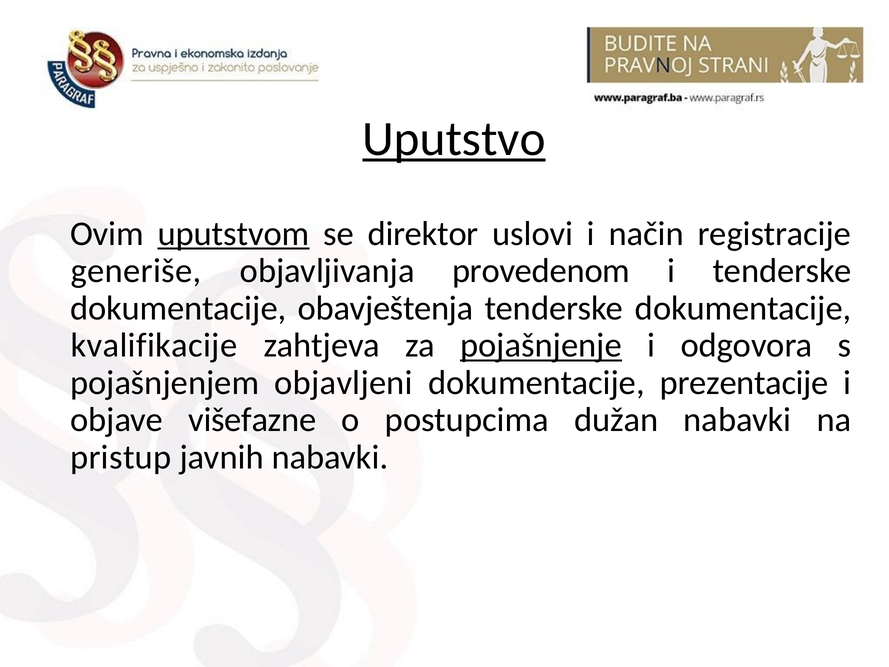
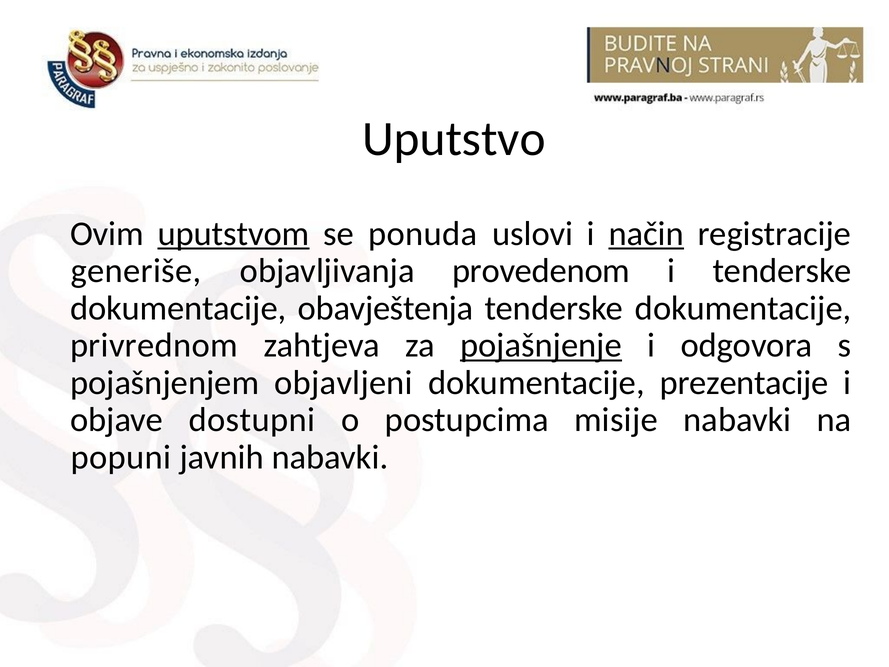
Uputstvo underline: present -> none
direktor: direktor -> ponuda
način underline: none -> present
kvalifikacije: kvalifikacije -> privrednom
višefazne: višefazne -> dostupni
dužan: dužan -> misije
pristup: pristup -> popuni
